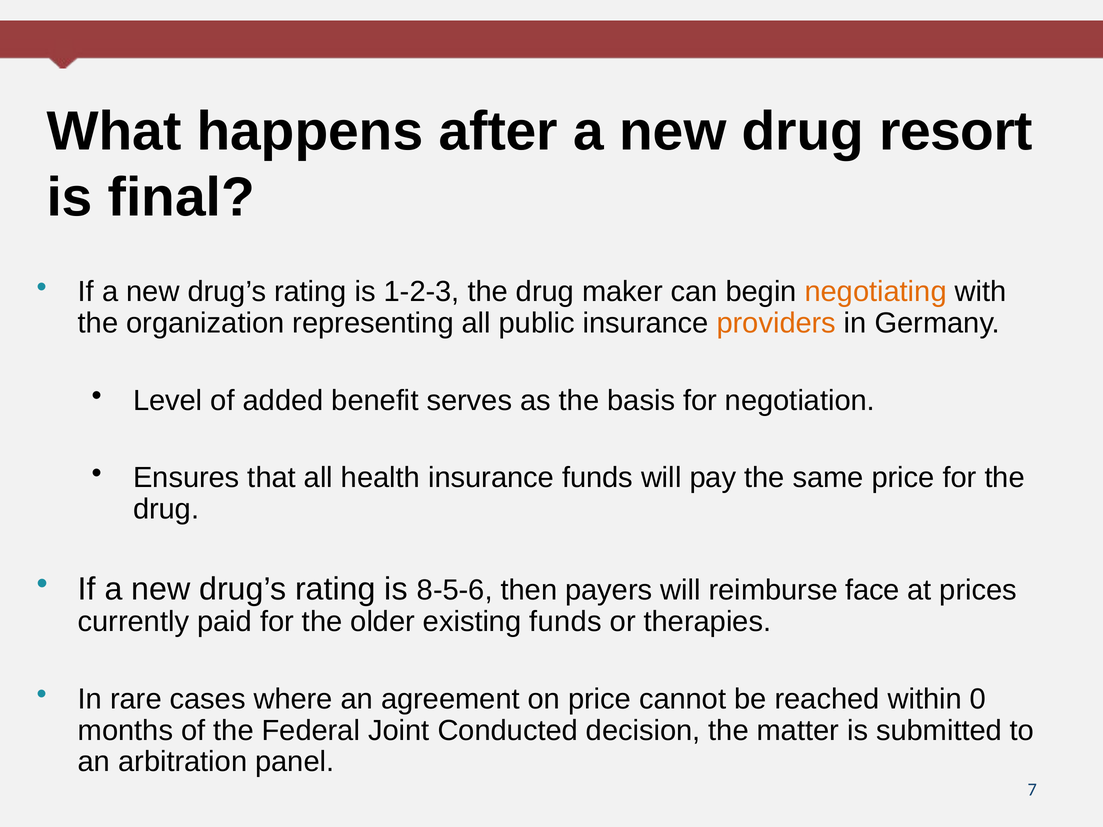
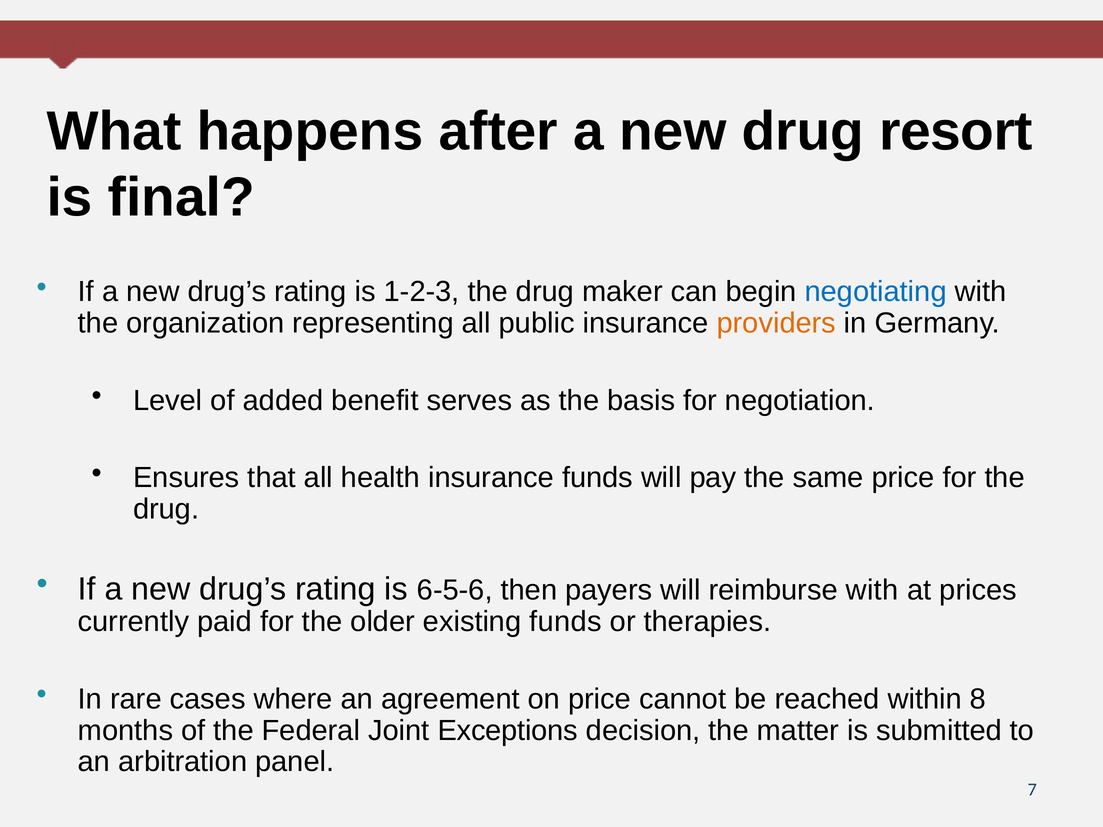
negotiating colour: orange -> blue
8-5-6: 8-5-6 -> 6-5-6
reimburse face: face -> with
0: 0 -> 8
Conducted: Conducted -> Exceptions
